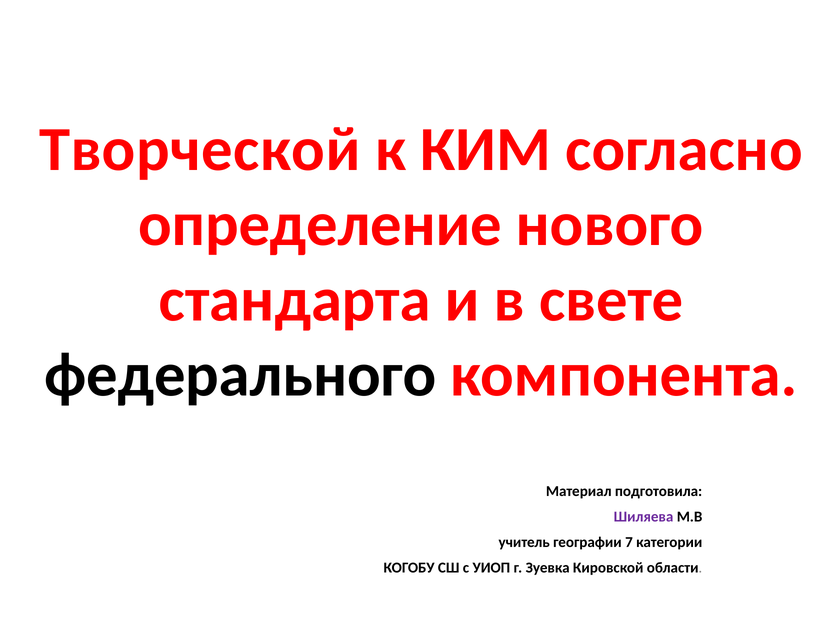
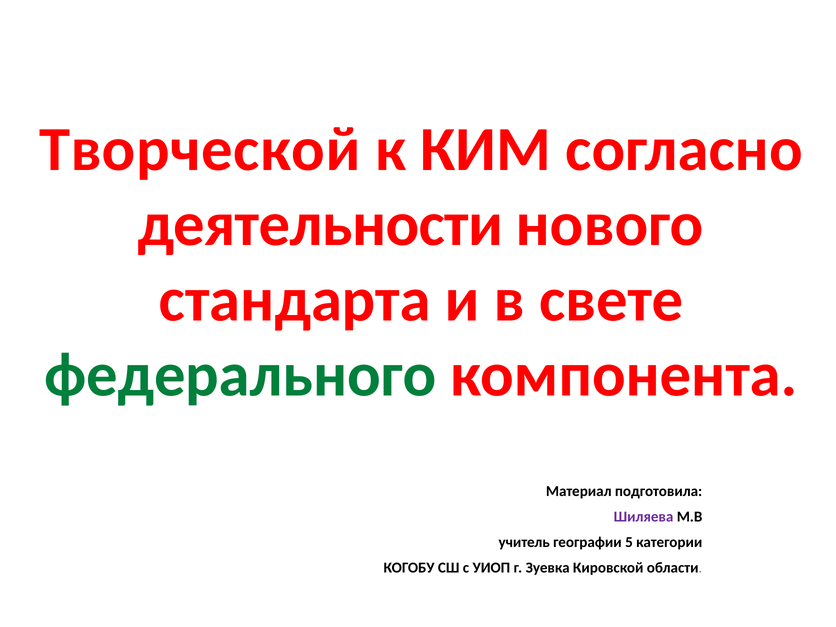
определение: определение -> деятельности
федерального colour: black -> green
7: 7 -> 5
